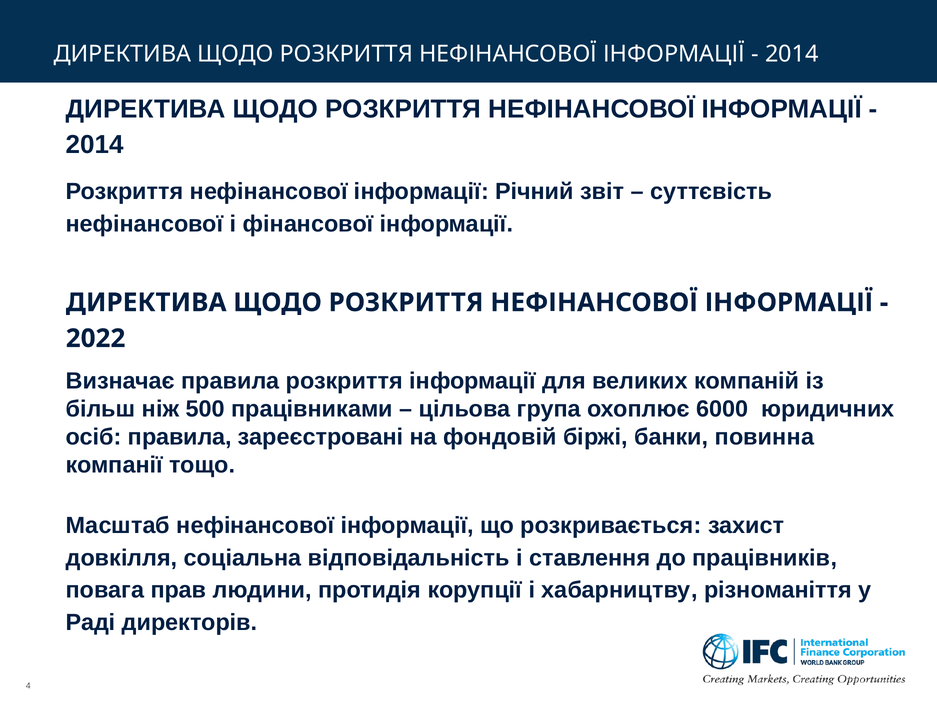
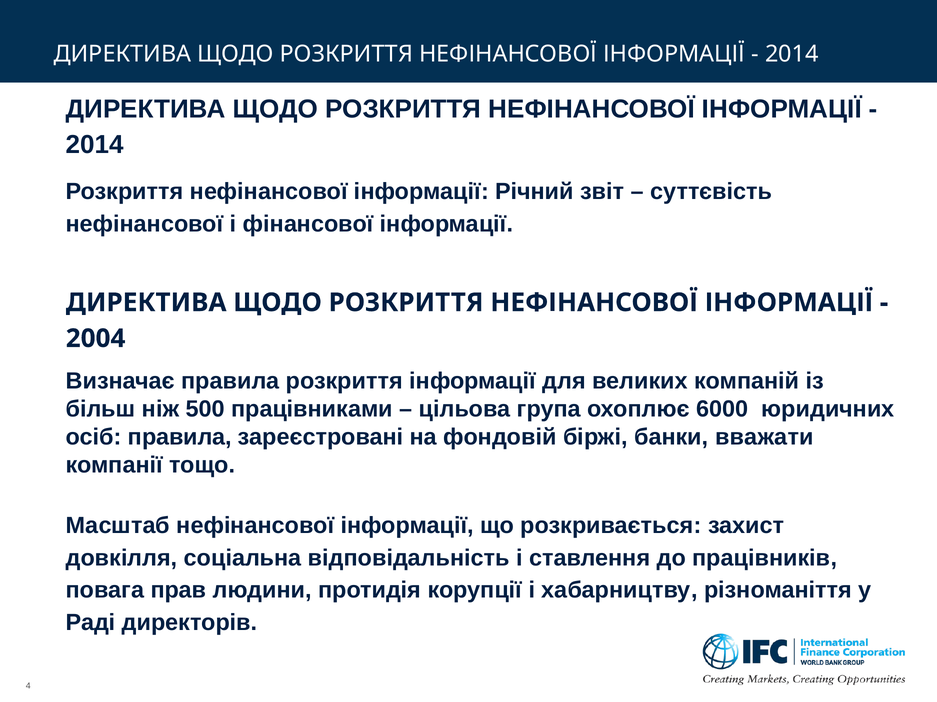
2022: 2022 -> 2004
повинна: повинна -> вважати
